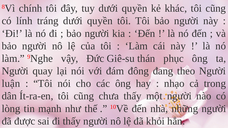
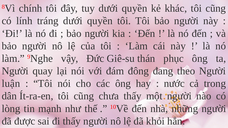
nhạo: nhạo -> nước
